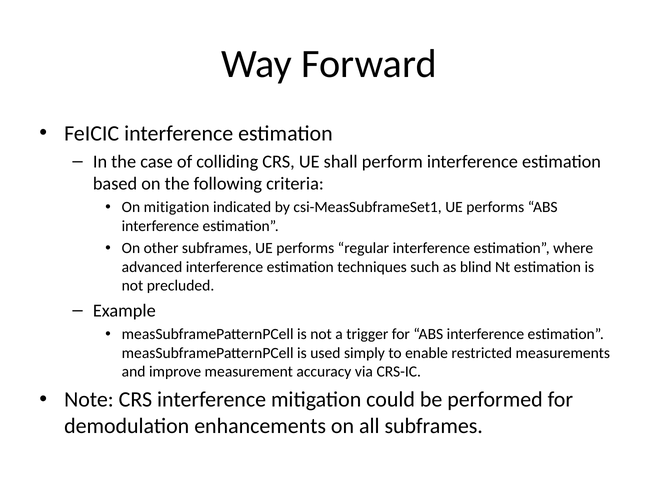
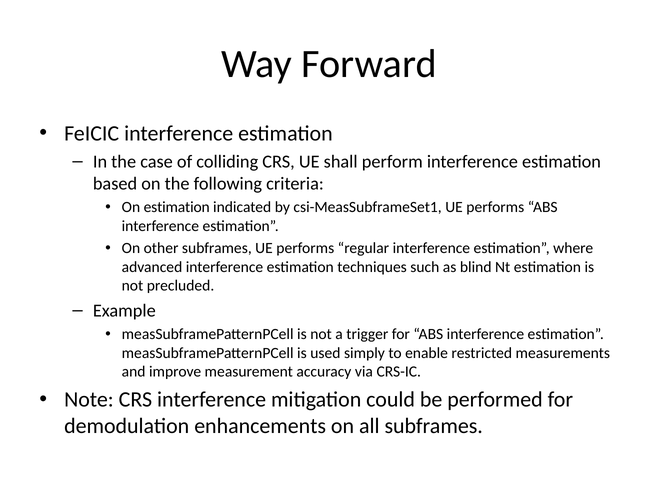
On mitigation: mitigation -> estimation
